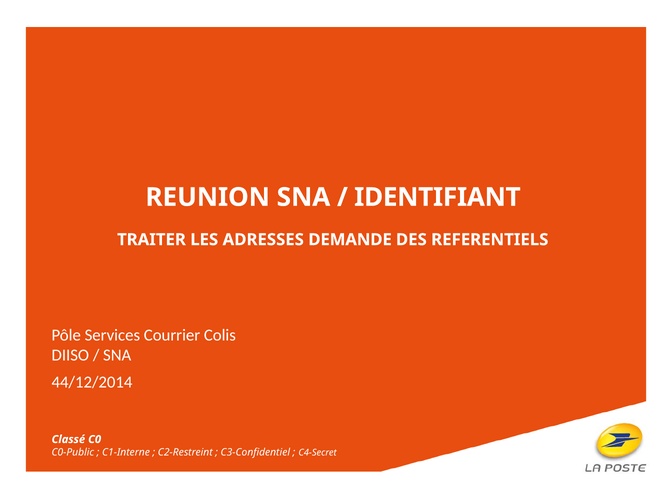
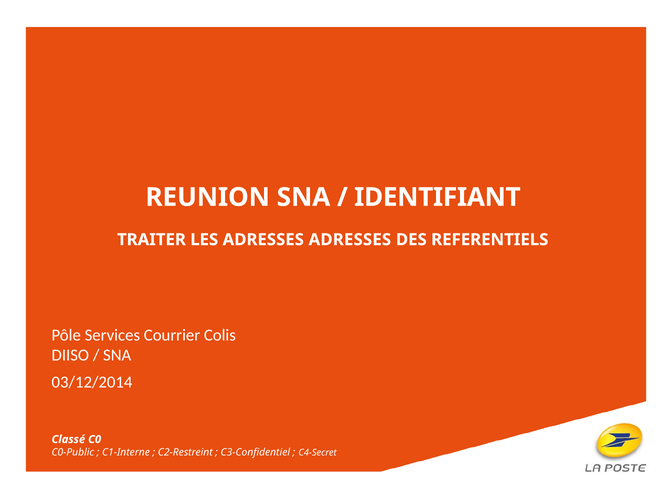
ADRESSES DEMANDE: DEMANDE -> ADRESSES
44/12/2014: 44/12/2014 -> 03/12/2014
